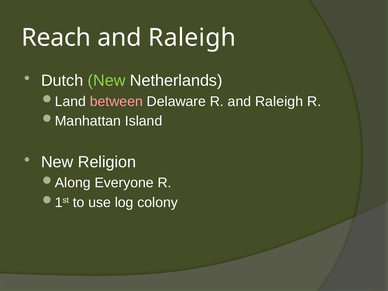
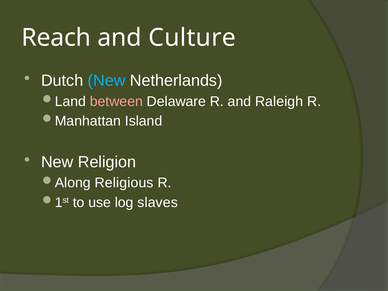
Raleigh at (192, 38): Raleigh -> Culture
New at (107, 81) colour: light green -> light blue
Everyone: Everyone -> Religious
colony: colony -> slaves
